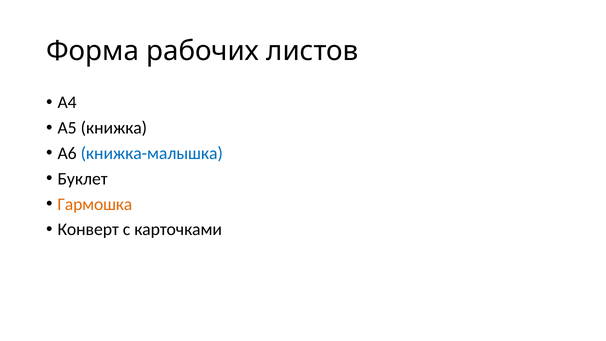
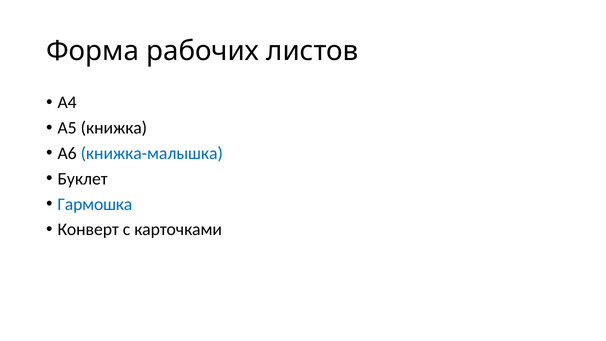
Гармошка colour: orange -> blue
